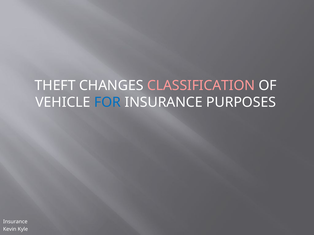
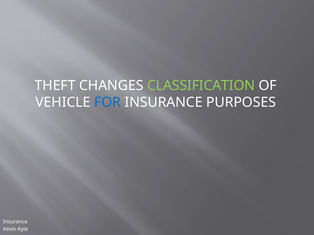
CLASSIFICATION colour: pink -> light green
